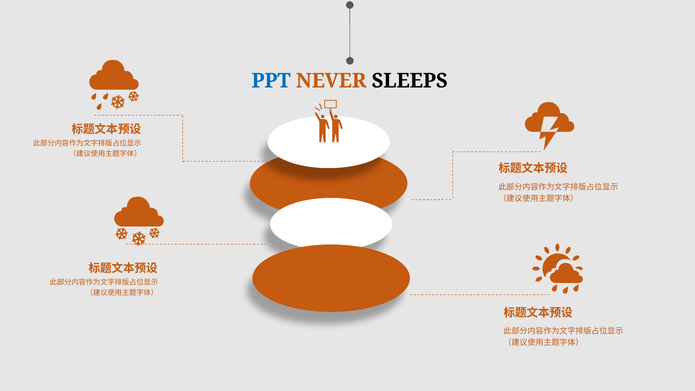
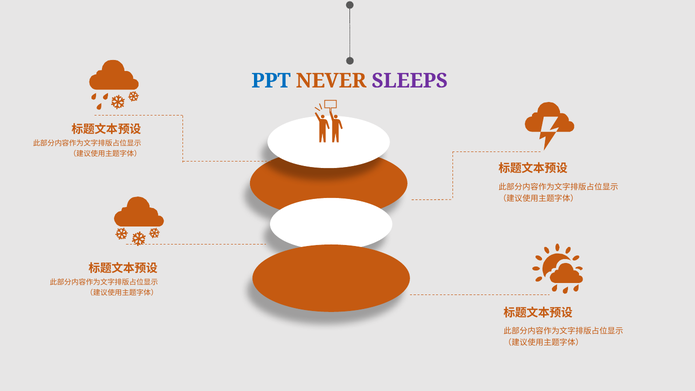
SLEEPS colour: black -> purple
